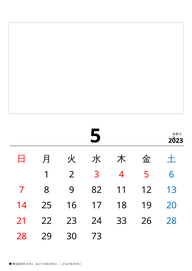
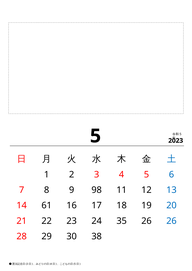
82: 82 -> 98
25: 25 -> 61
33: 33 -> 35
26 28: 28 -> 26
73: 73 -> 38
